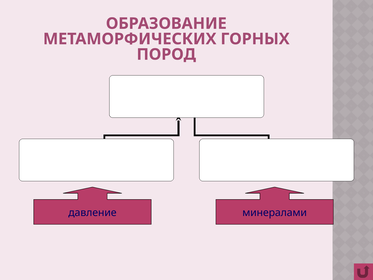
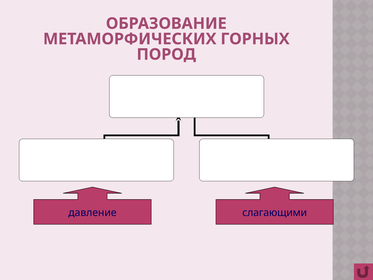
минералами: минералами -> слагающими
